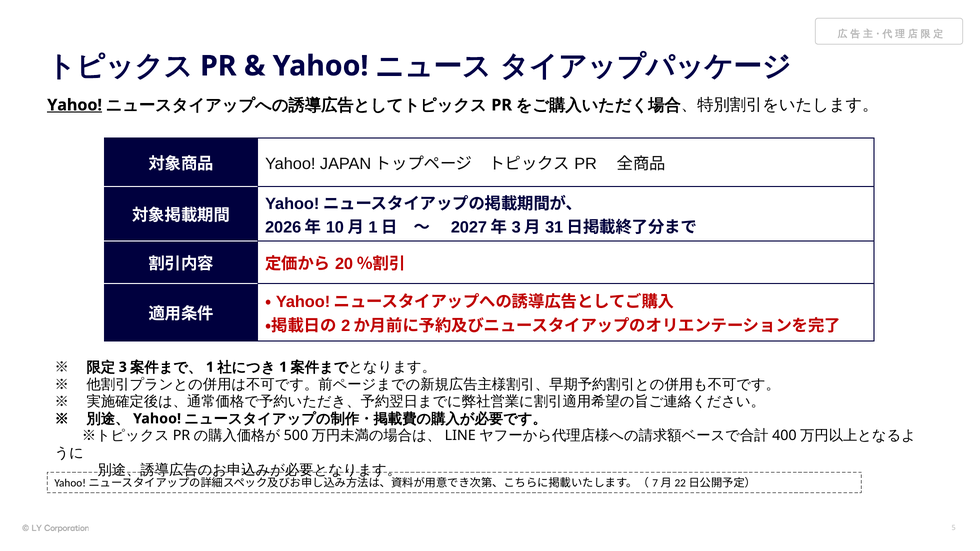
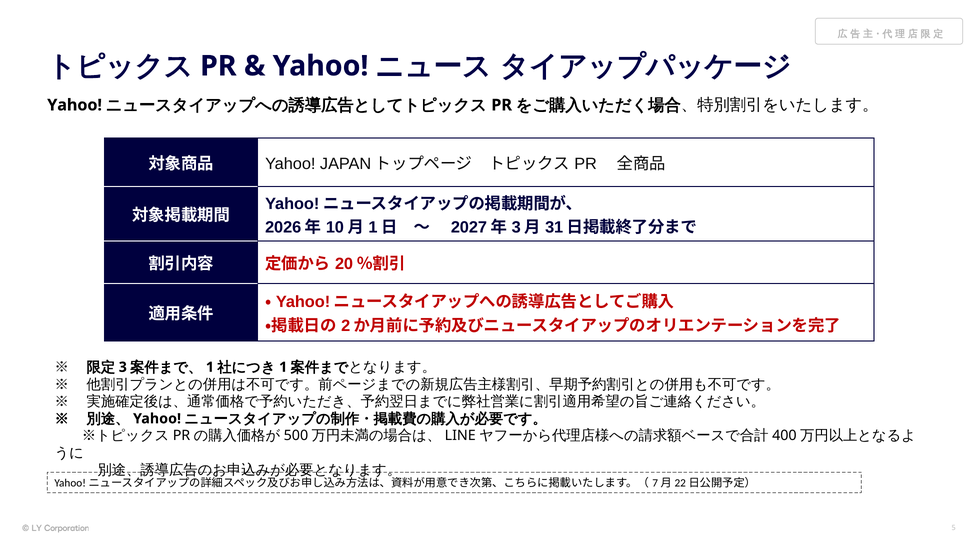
Yahoo at (75, 105) underline: present -> none
